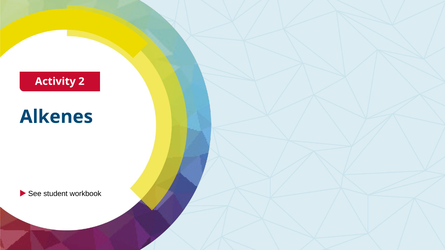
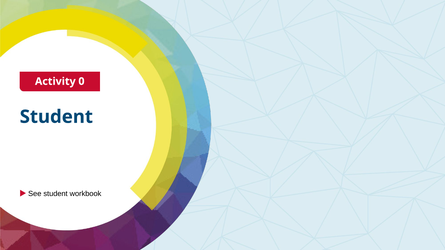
2: 2 -> 0
Alkenes at (56, 117): Alkenes -> Student
